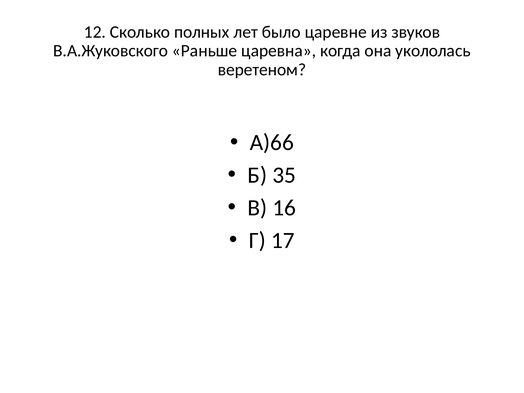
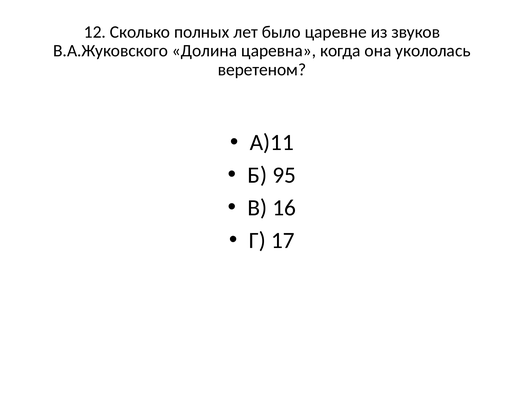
Раньше: Раньше -> Долина
А)66: А)66 -> А)11
35: 35 -> 95
